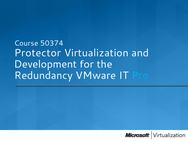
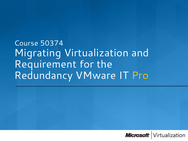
Protector: Protector -> Migrating
Development: Development -> Requirement
Pro colour: light blue -> yellow
